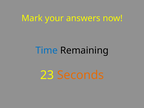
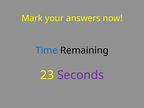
Seconds colour: orange -> purple
